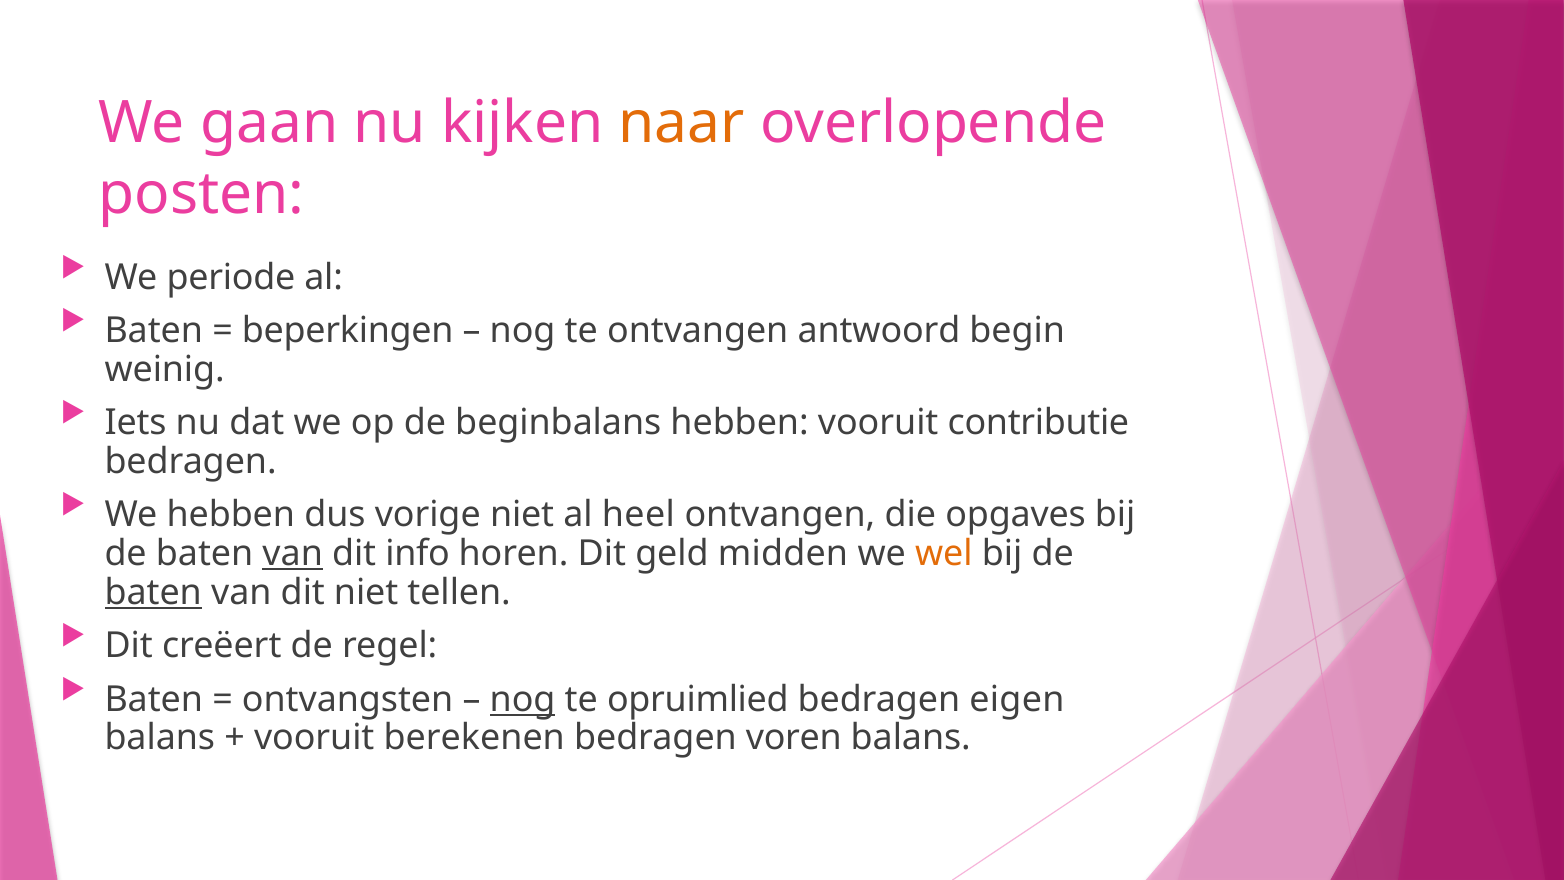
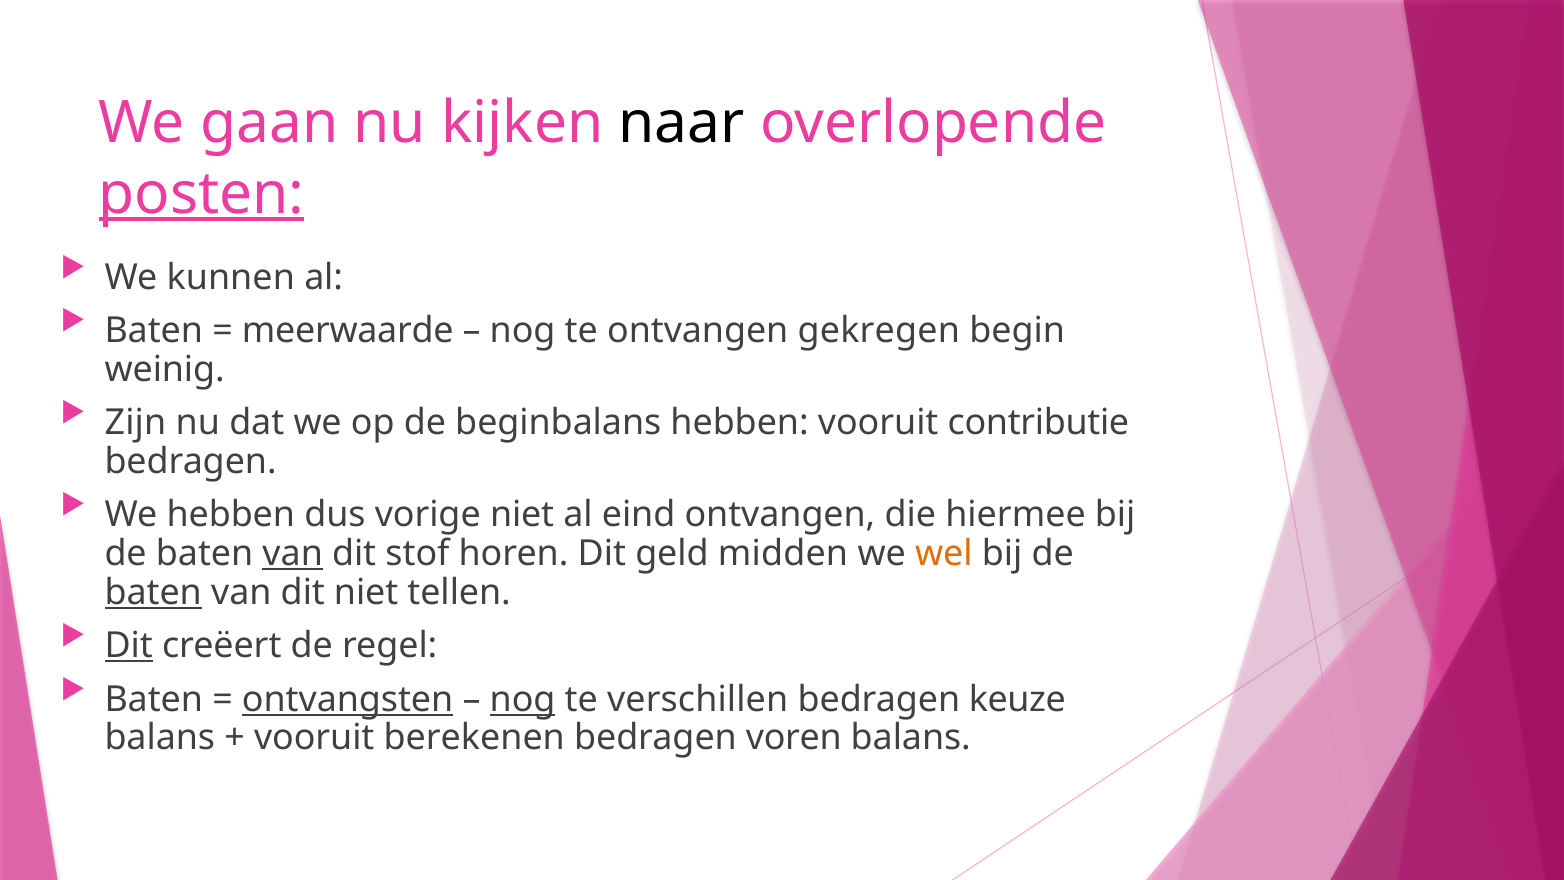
naar colour: orange -> black
posten underline: none -> present
periode: periode -> kunnen
beperkingen: beperkingen -> meerwaarde
antwoord: antwoord -> gekregen
Iets: Iets -> Zijn
heel: heel -> eind
opgaves: opgaves -> hiermee
info: info -> stof
Dit at (129, 646) underline: none -> present
ontvangsten underline: none -> present
opruimlied: opruimlied -> verschillen
eigen: eigen -> keuze
